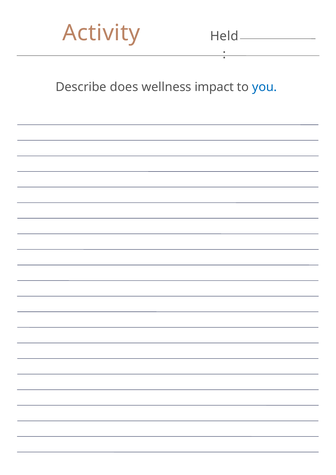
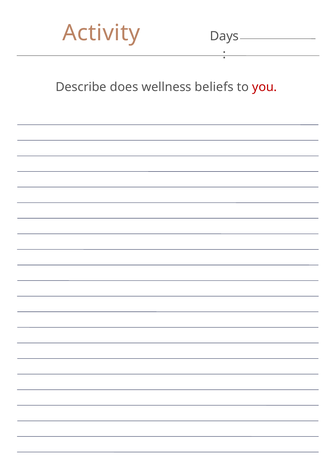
Held: Held -> Days
impact: impact -> beliefs
you colour: blue -> red
